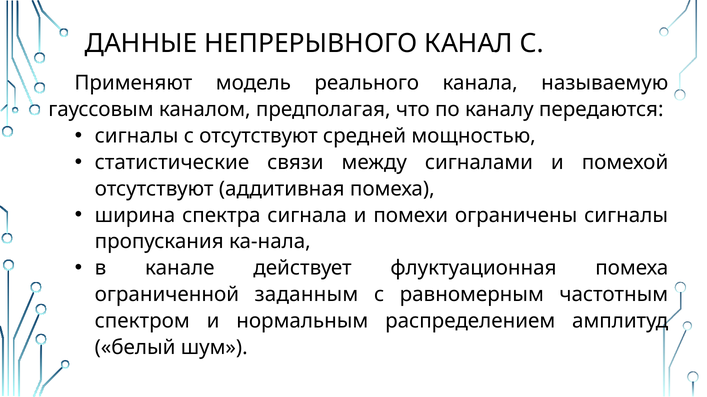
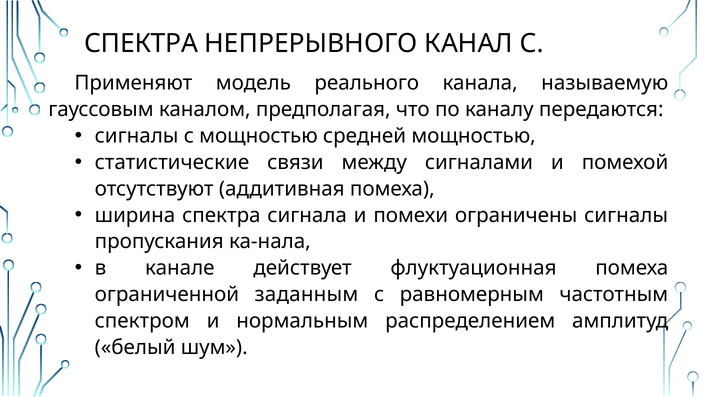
ДАННЫЕ at (141, 44): ДАННЫЕ -> СПЕКТРА
с отсутствуют: отсутствуют -> мощностью
